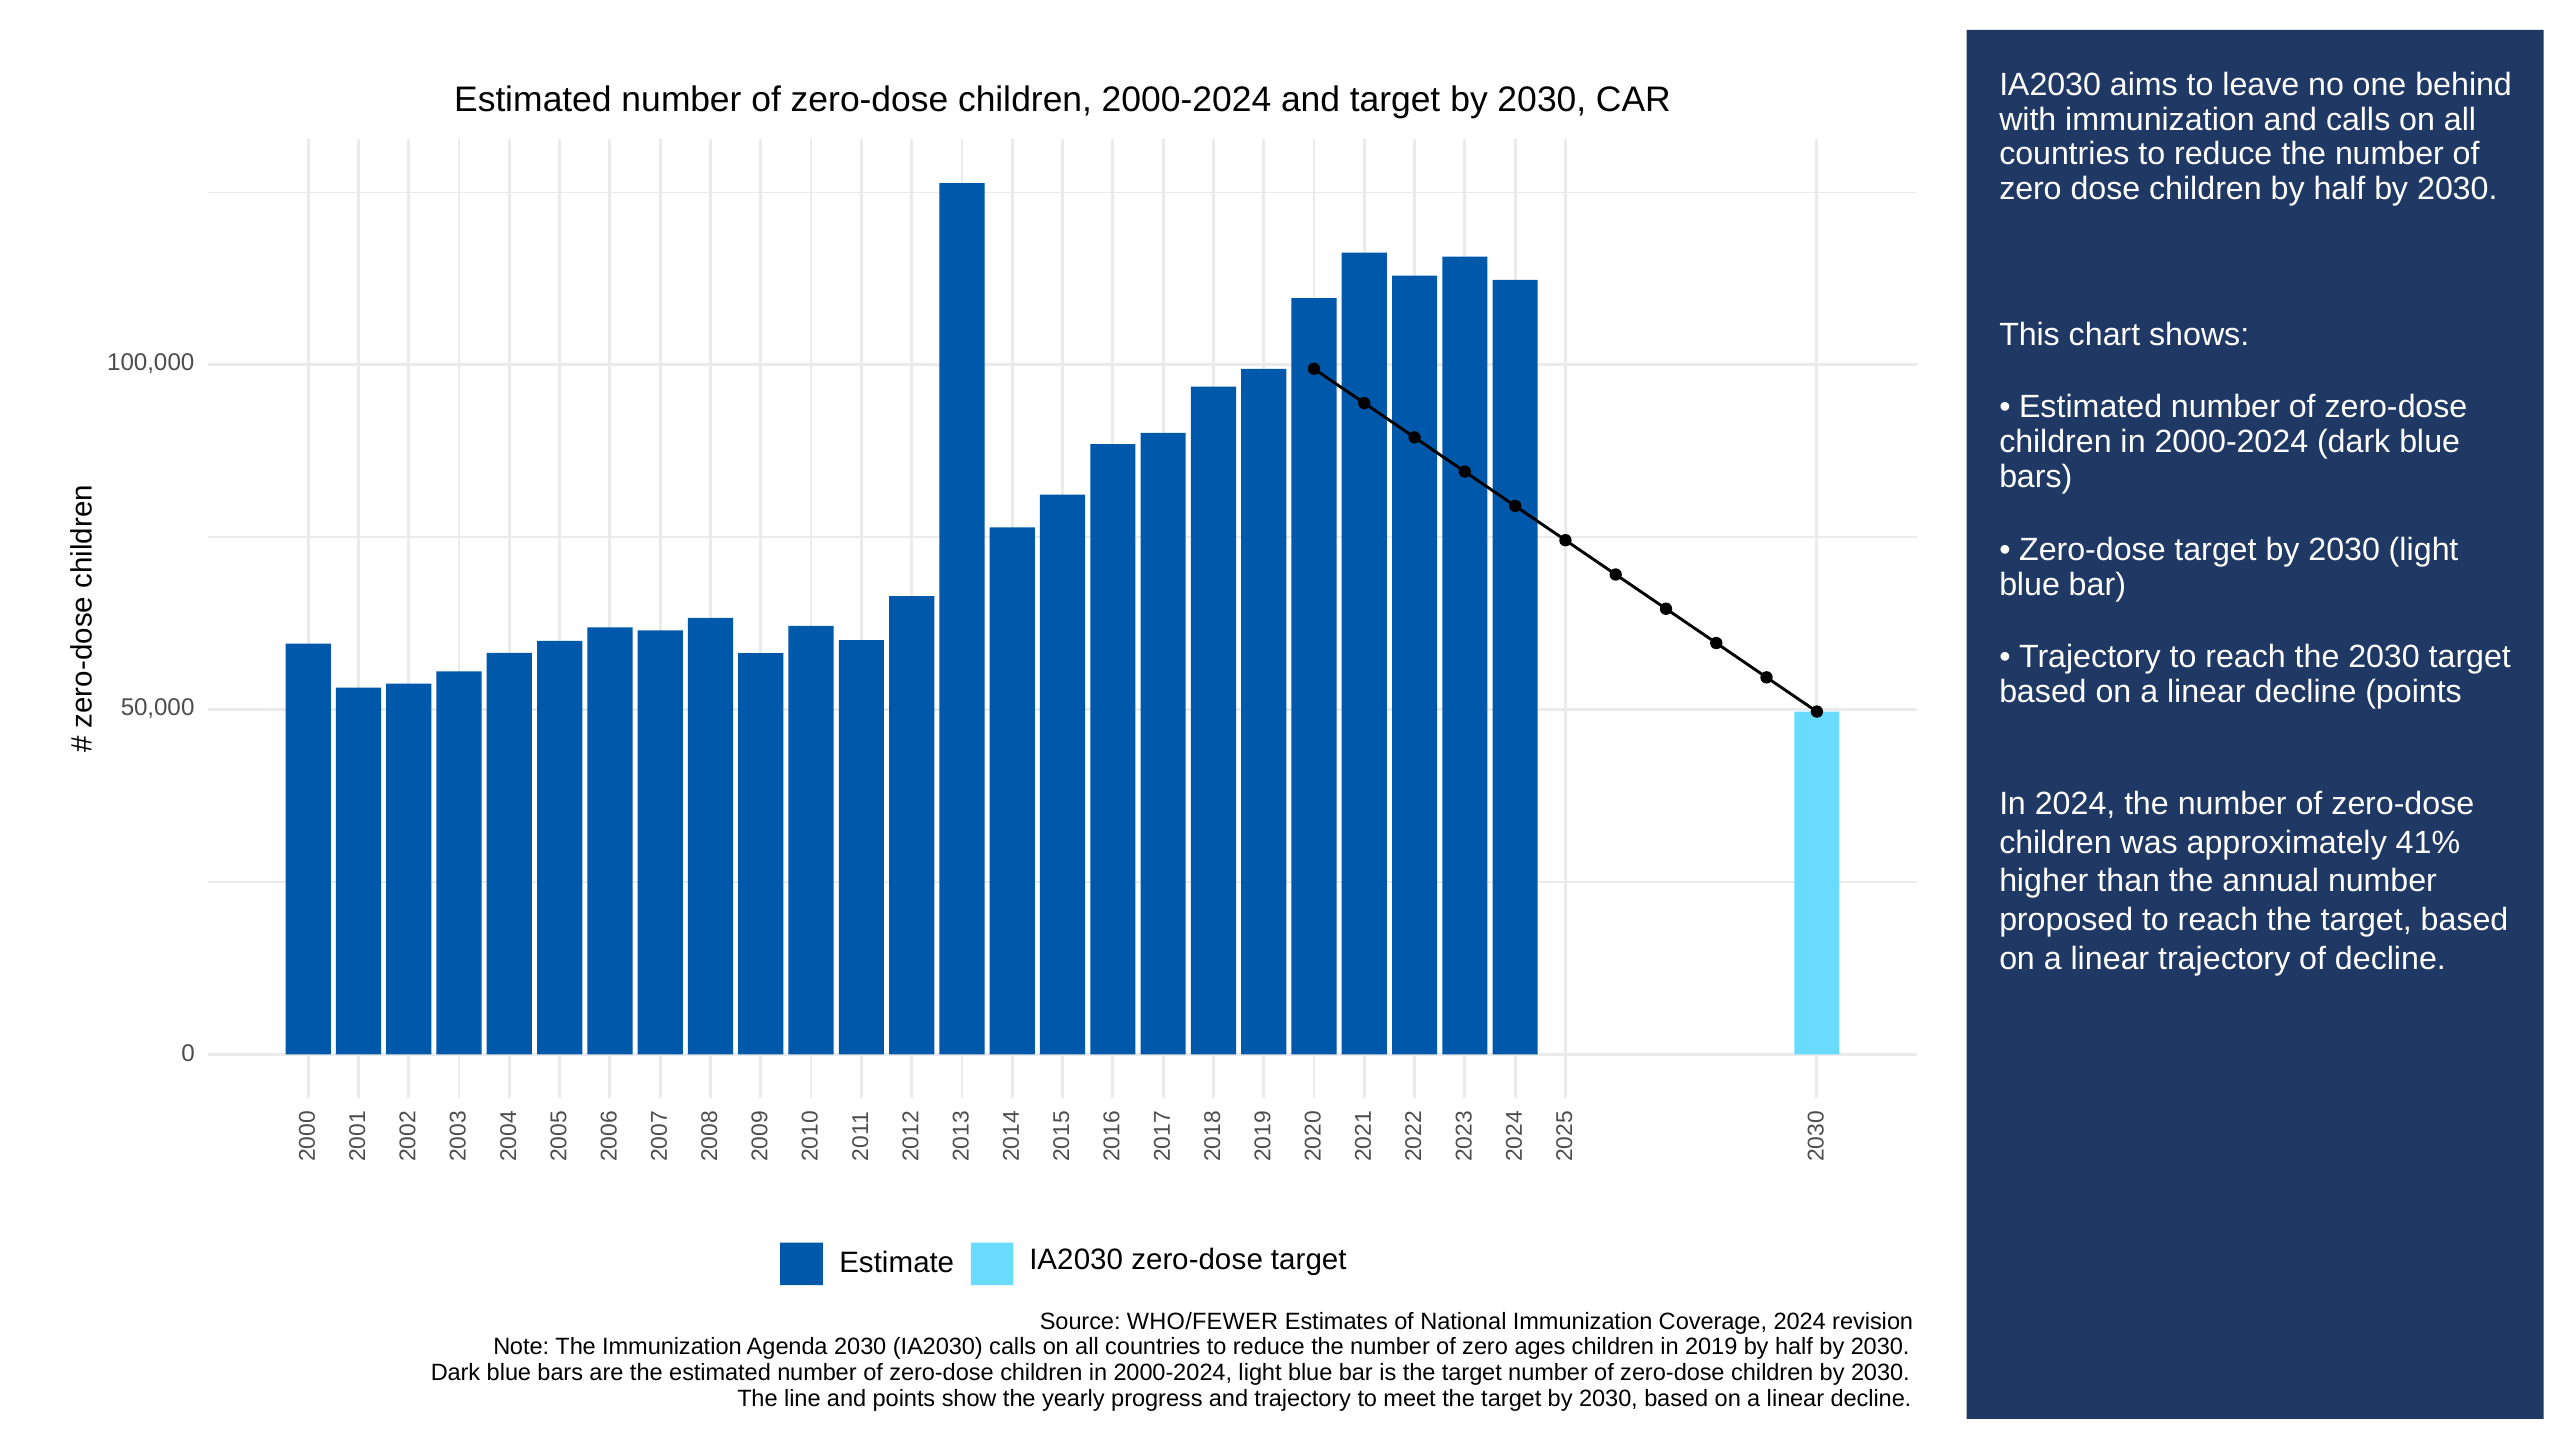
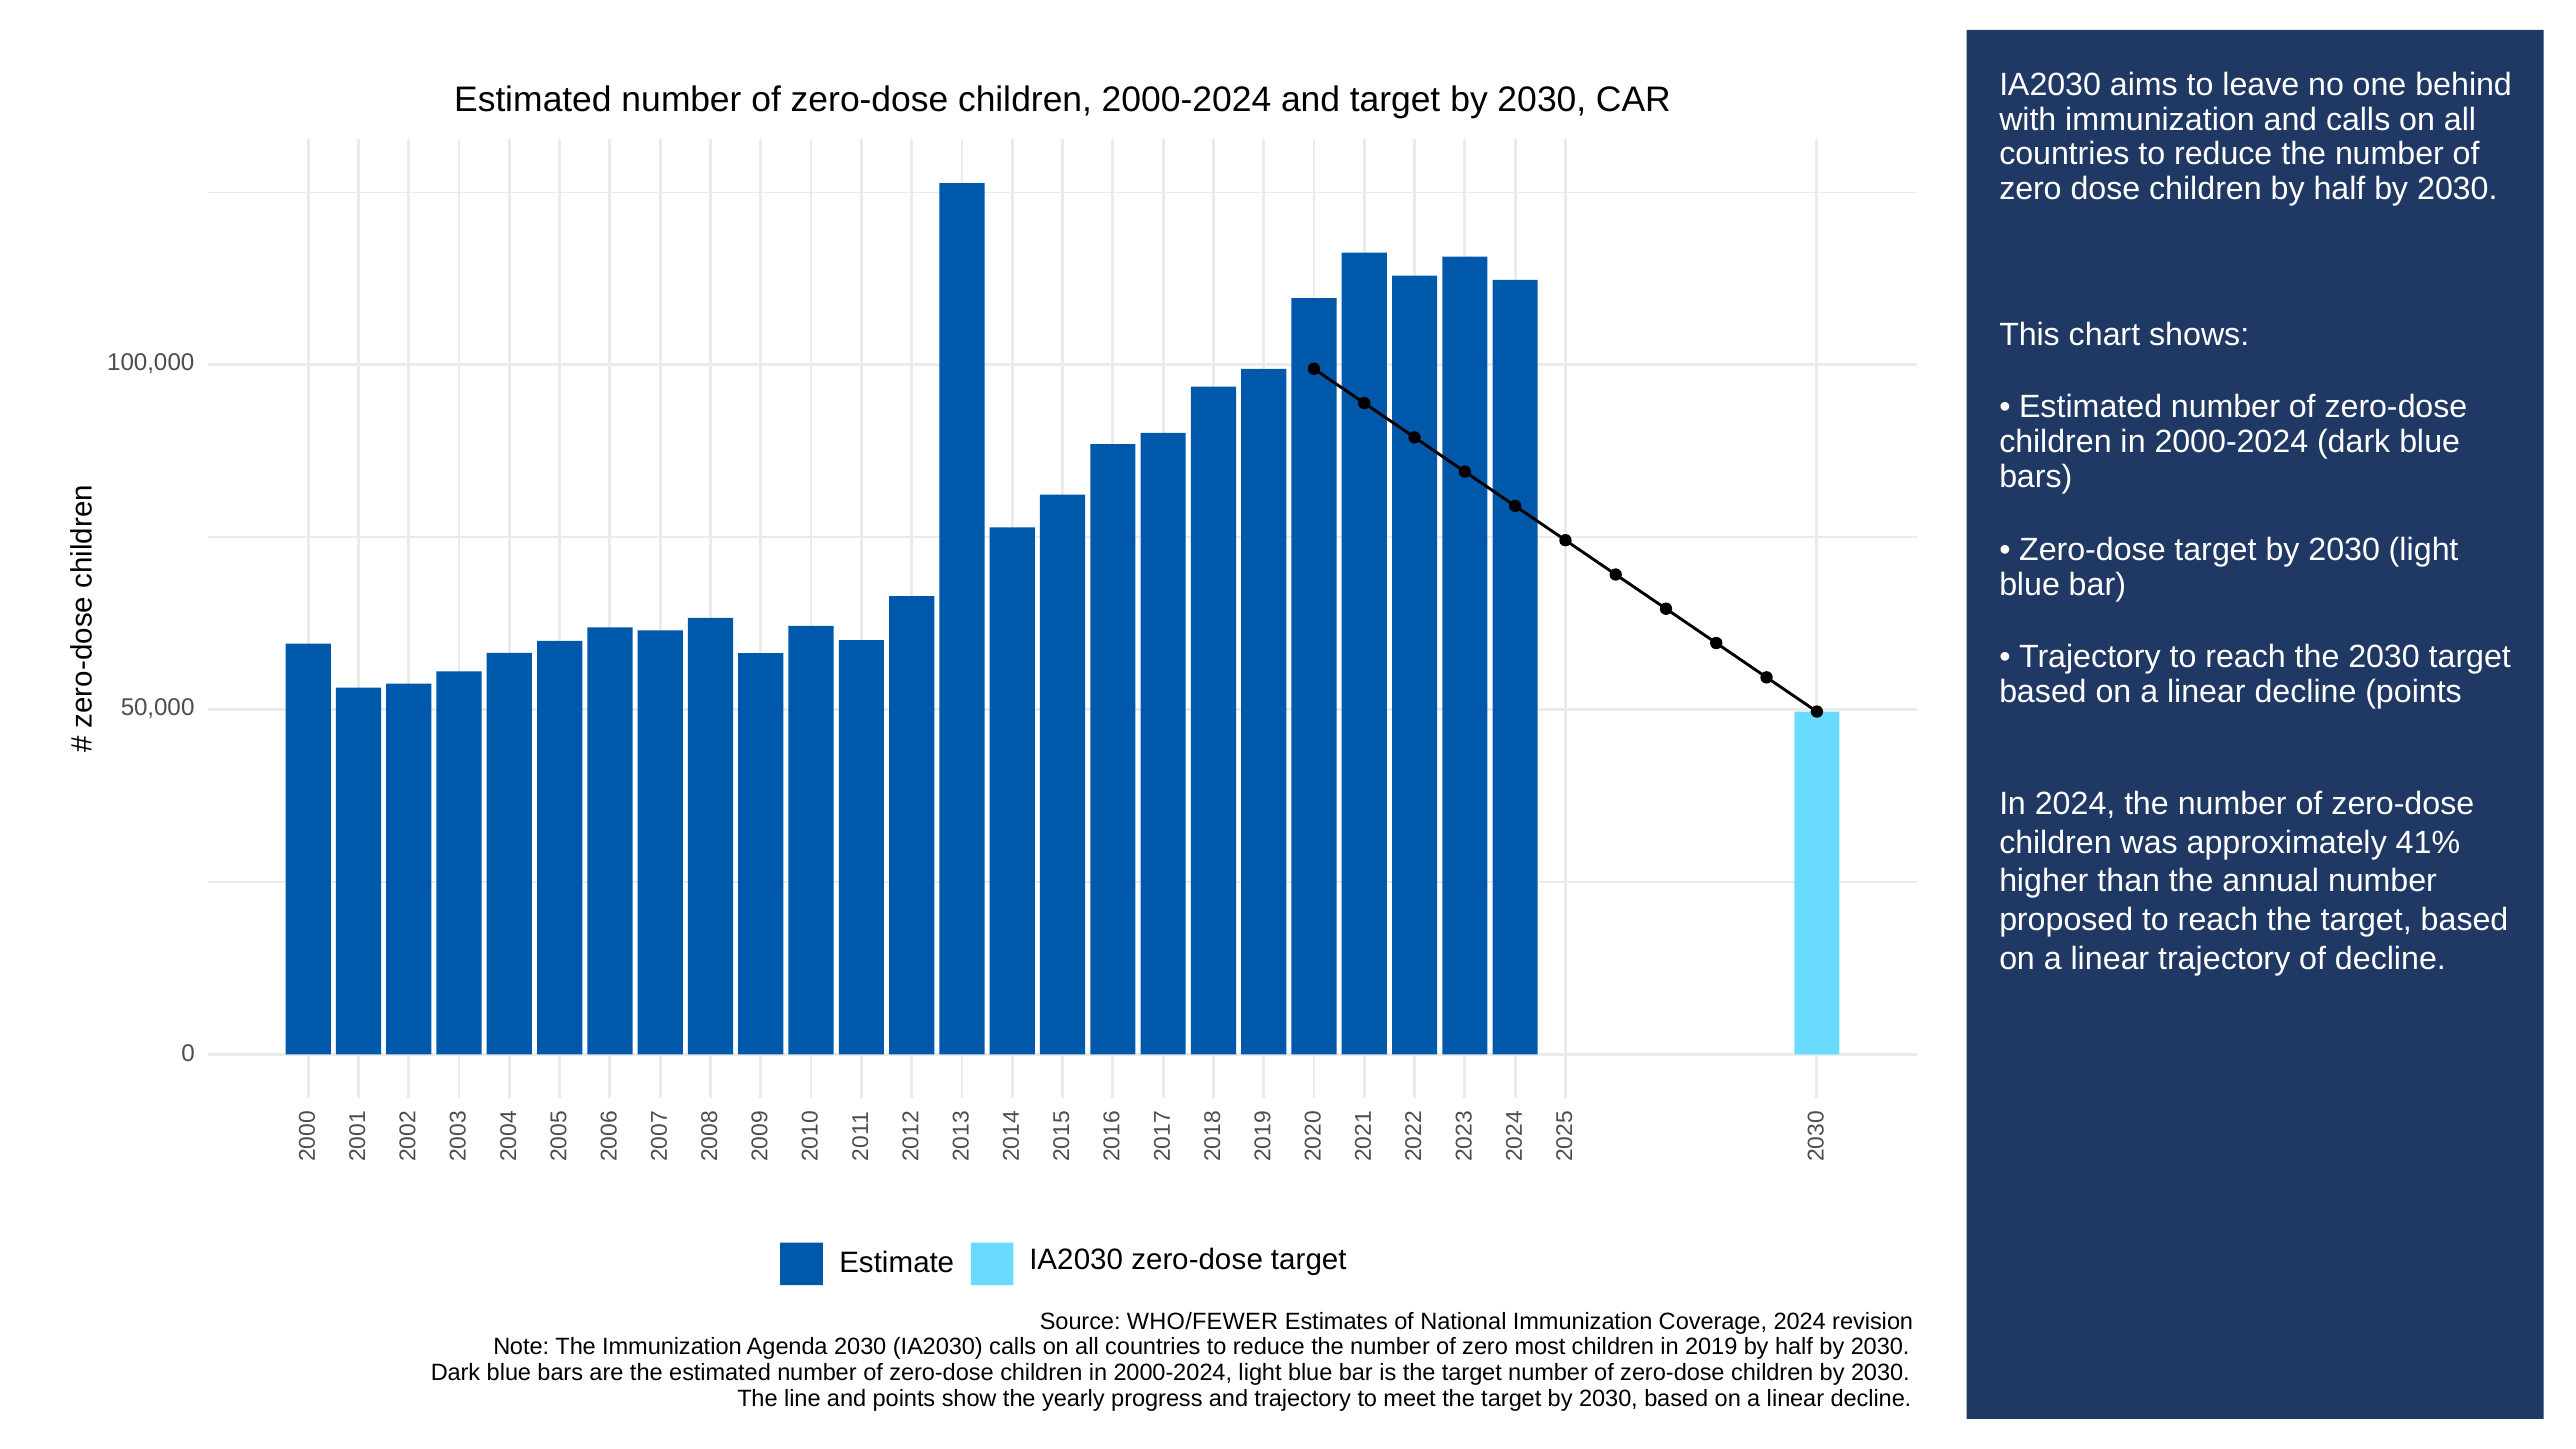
ages: ages -> most
